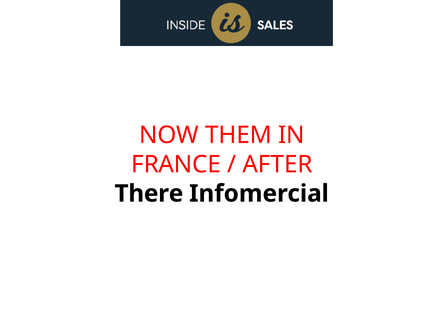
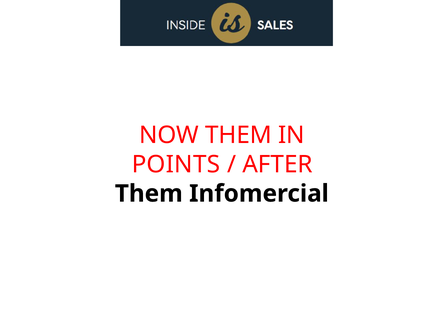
FRANCE: FRANCE -> POINTS
There at (149, 194): There -> Them
